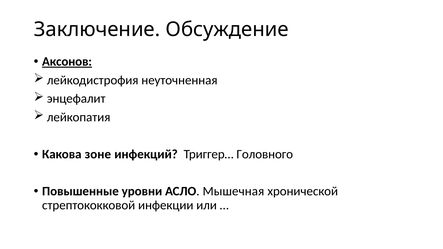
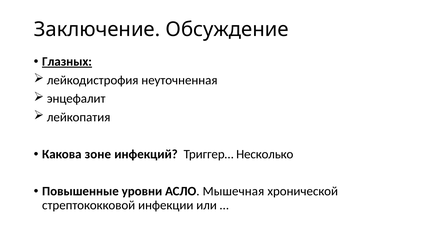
Аксонов: Аксонов -> Глазных
Головного: Головного -> Несколько
